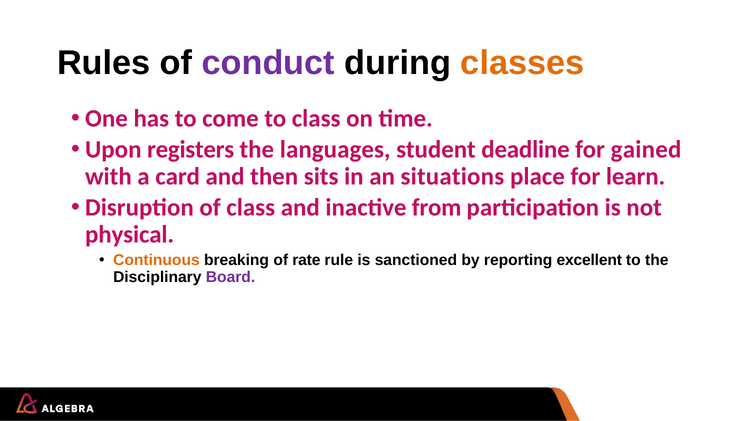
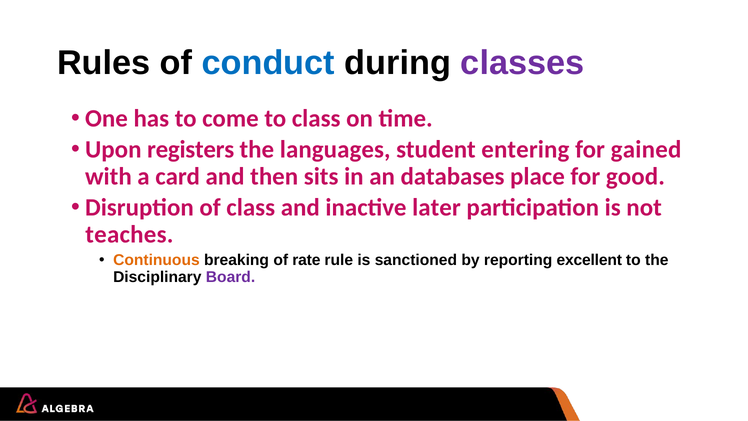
conduct colour: purple -> blue
classes colour: orange -> purple
deadline: deadline -> entering
situations: situations -> databases
learn: learn -> good
from: from -> later
physical: physical -> teaches
